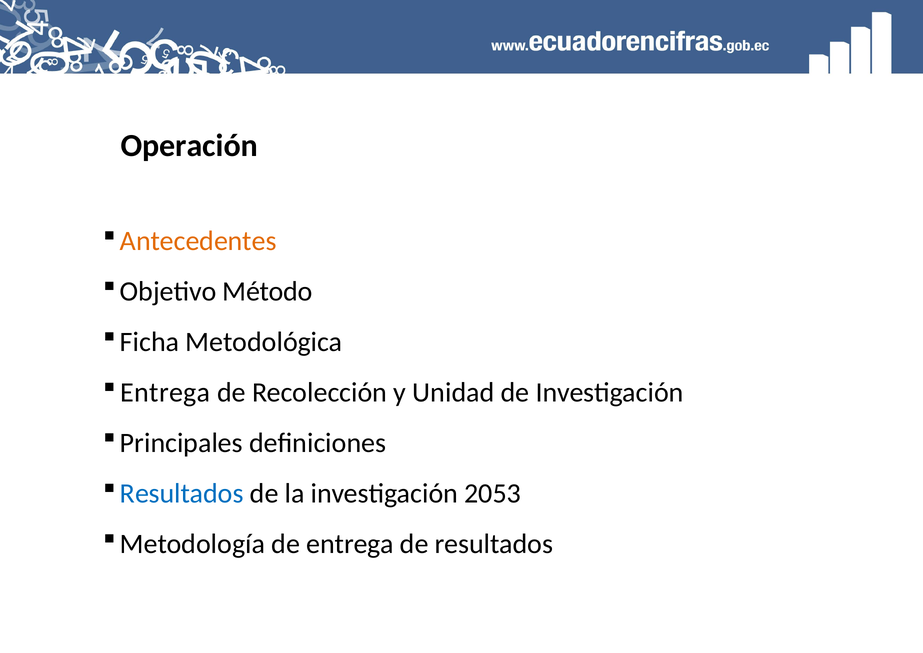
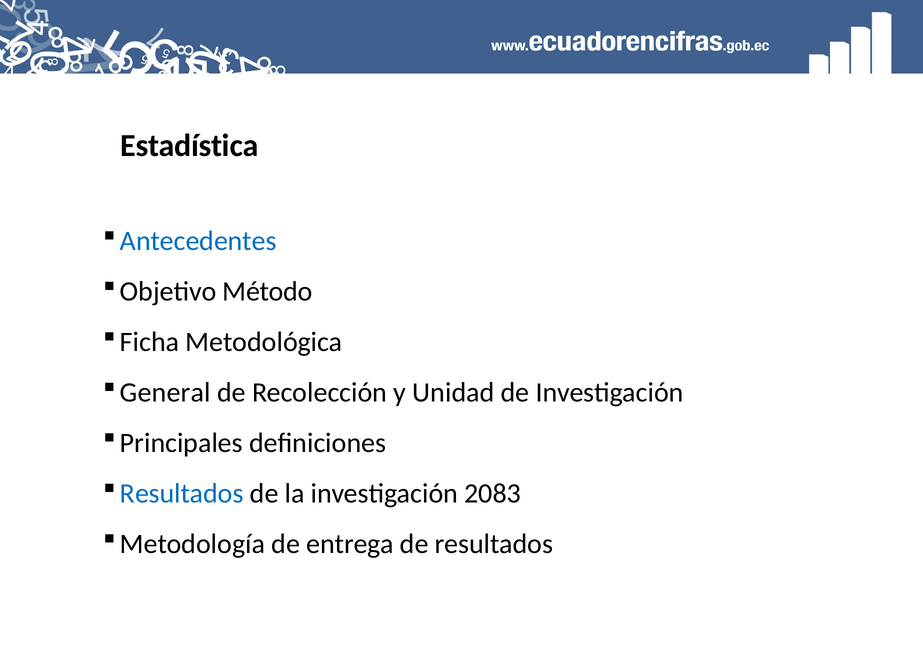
Operación: Operación -> Estadística
Antecedentes colour: orange -> blue
Entrega at (165, 393): Entrega -> General
2053: 2053 -> 2083
